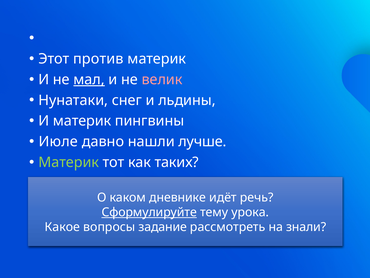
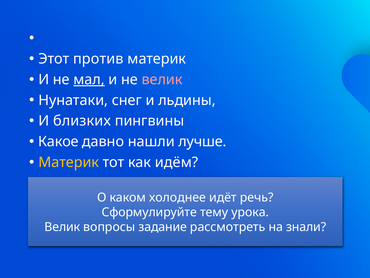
И материк: материк -> близких
Июле: Июле -> Какое
Материк at (69, 162) colour: light green -> yellow
таких: таких -> идём
дневнике: дневнике -> холоднее
Сформулируйте underline: present -> none
Какое at (62, 227): Какое -> Велик
